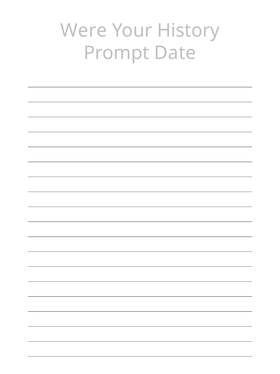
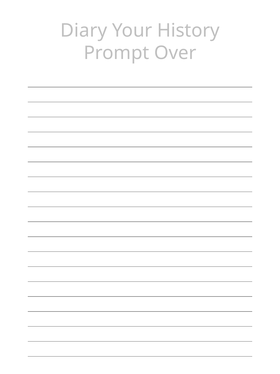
Were: Were -> Diary
Date: Date -> Over
